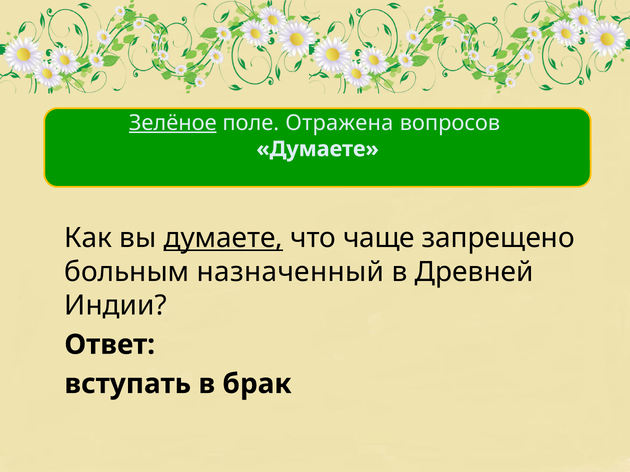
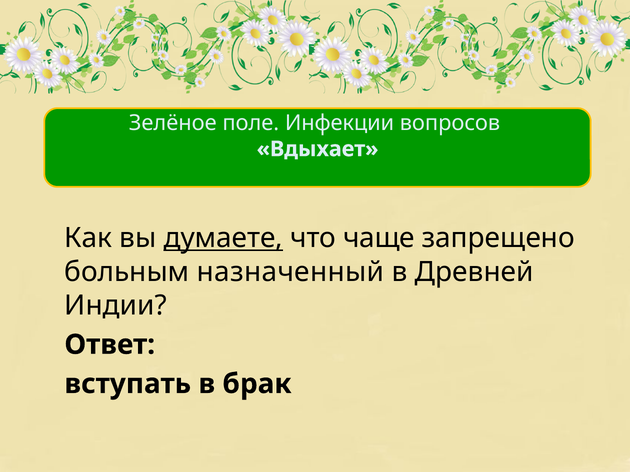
Зелёное underline: present -> none
Отражена: Отражена -> Инфекции
Думаете at (318, 149): Думаете -> Вдыхает
